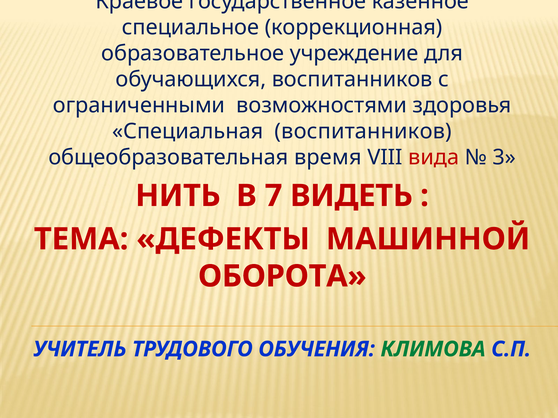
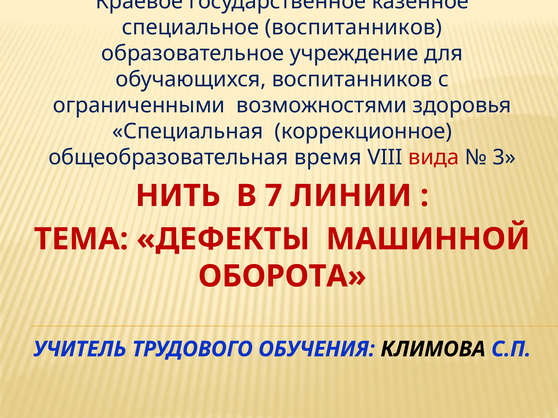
специальное коррекционная: коррекционная -> воспитанников
Специальная воспитанников: воспитанников -> коррекционное
ВИДЕТЬ: ВИДЕТЬ -> ЛИНИИ
КЛИМОВА colour: green -> black
